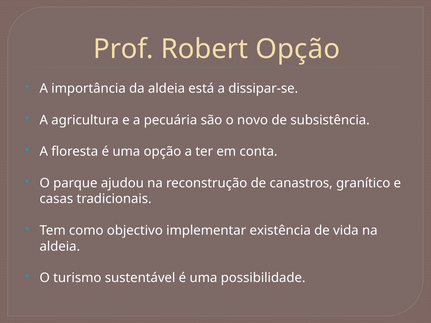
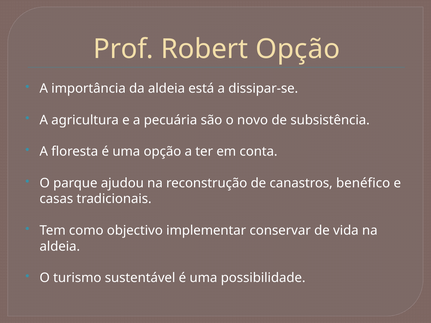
granítico: granítico -> benéfico
existência: existência -> conservar
